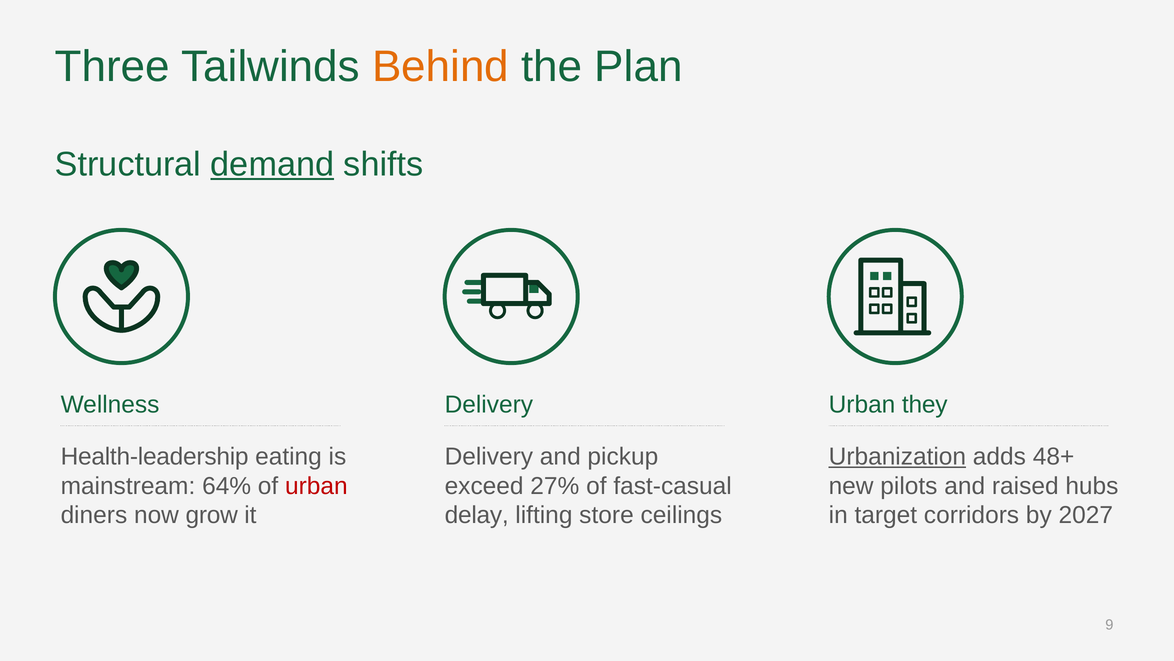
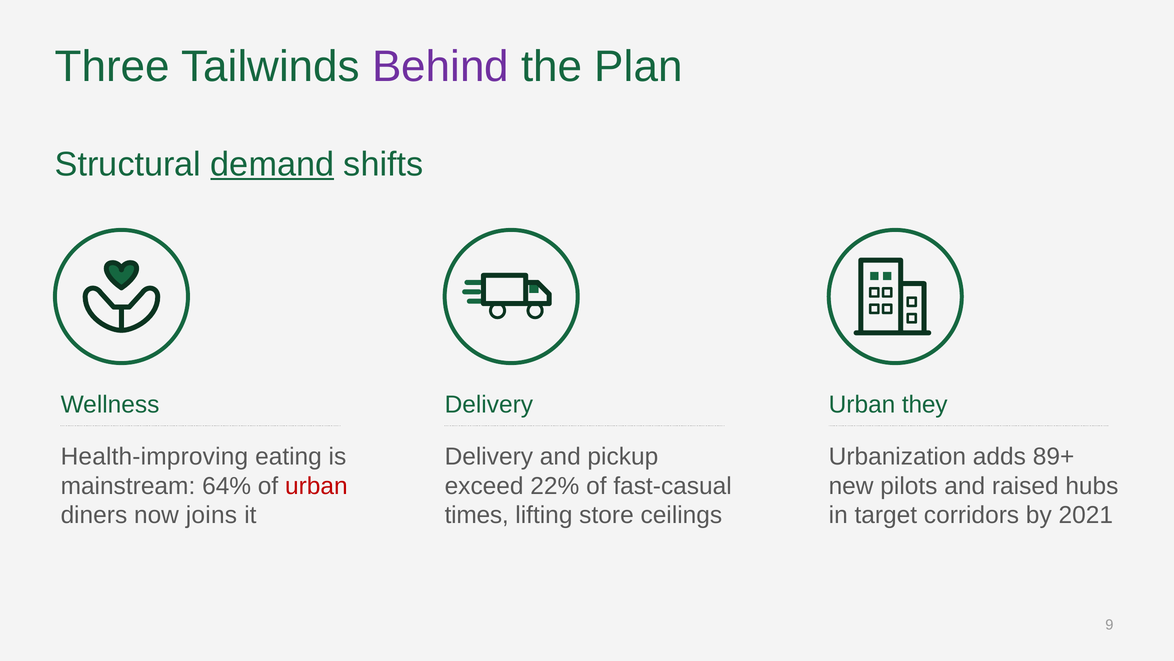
Behind colour: orange -> purple
Health-leadership: Health-leadership -> Health-improving
Urbanization underline: present -> none
48+: 48+ -> 89+
27%: 27% -> 22%
grow: grow -> joins
delay: delay -> times
2027: 2027 -> 2021
